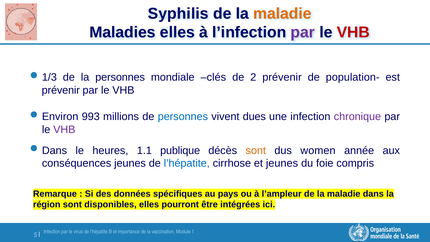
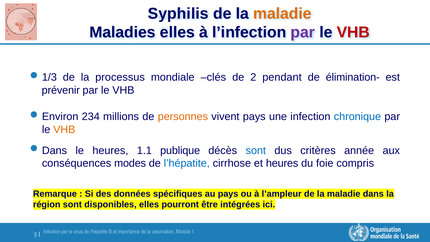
la personnes: personnes -> processus
2 prévenir: prévenir -> pendant
population-: population- -> élimination-
993: 993 -> 234
personnes at (183, 117) colour: blue -> orange
vivent dues: dues -> pays
chronique colour: purple -> blue
VHB at (64, 129) colour: purple -> orange
sont at (256, 150) colour: orange -> blue
women: women -> critères
conséquences jeunes: jeunes -> modes
et jeunes: jeunes -> heures
